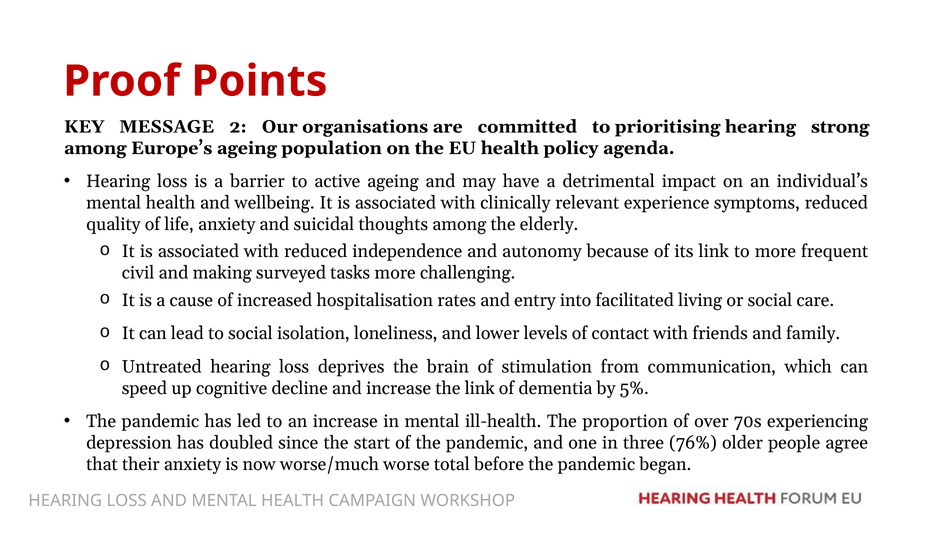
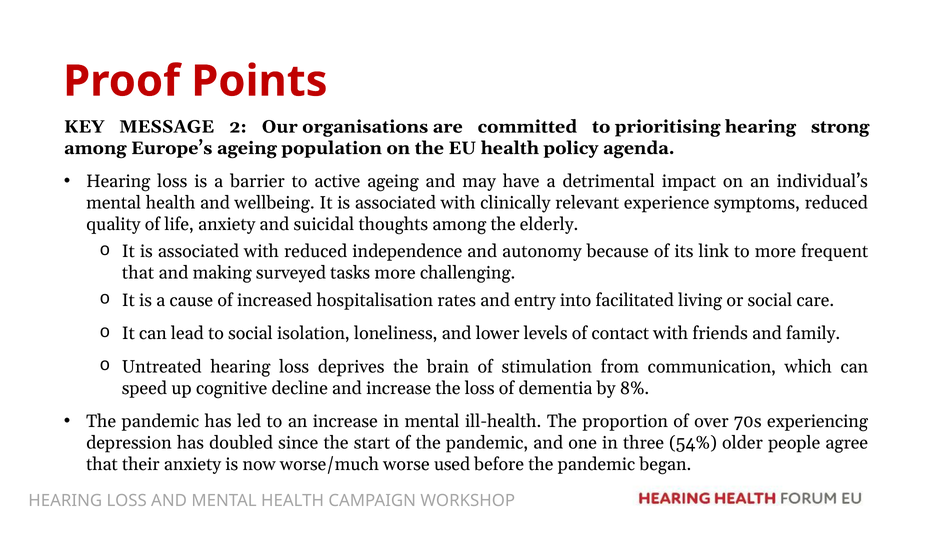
civil at (138, 273): civil -> that
the link: link -> loss
5%: 5% -> 8%
76%: 76% -> 54%
total: total -> used
